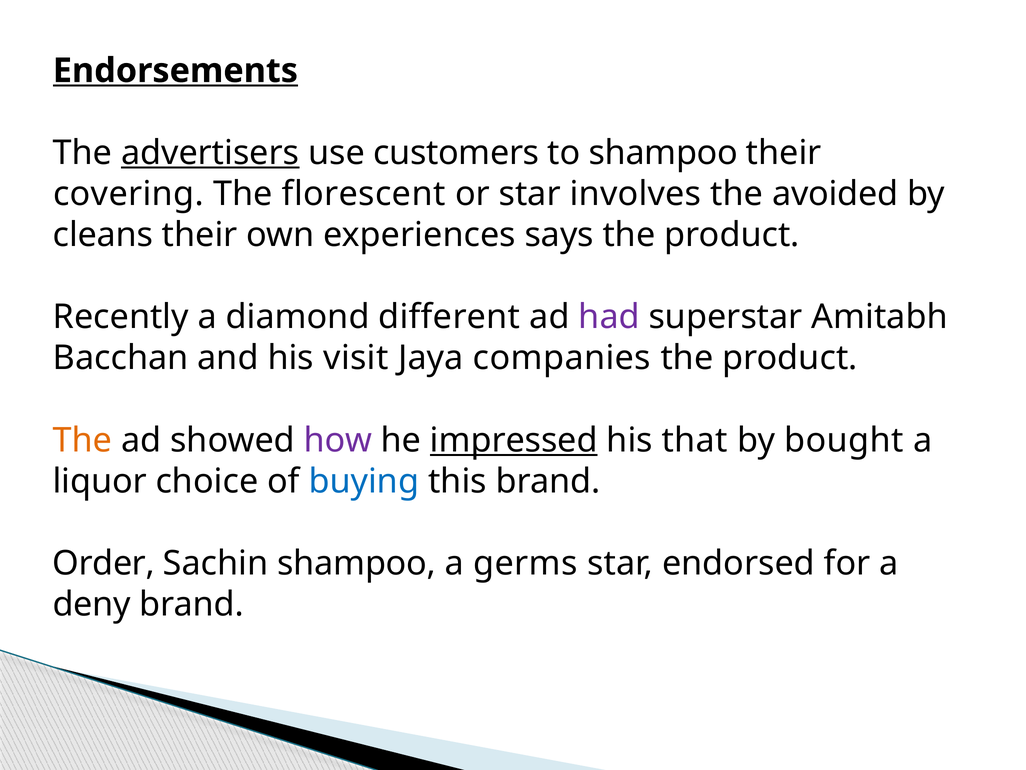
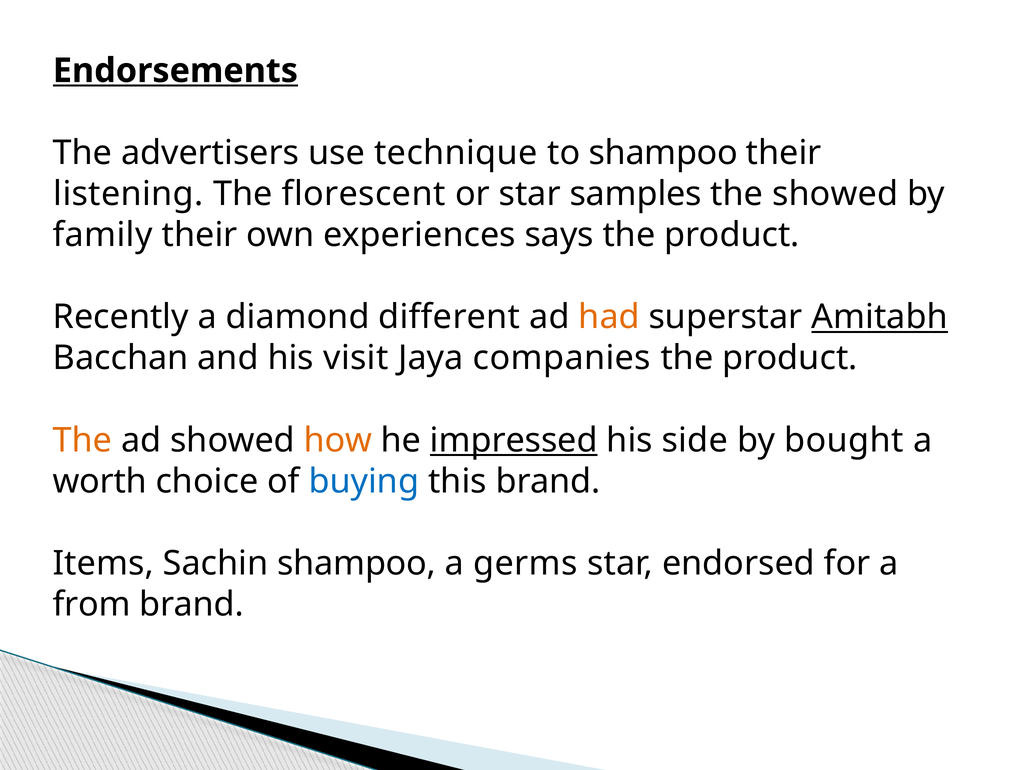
advertisers underline: present -> none
customers: customers -> technique
covering: covering -> listening
involves: involves -> samples
the avoided: avoided -> showed
cleans: cleans -> family
had colour: purple -> orange
Amitabh underline: none -> present
how colour: purple -> orange
that: that -> side
liquor: liquor -> worth
Order: Order -> Items
deny: deny -> from
